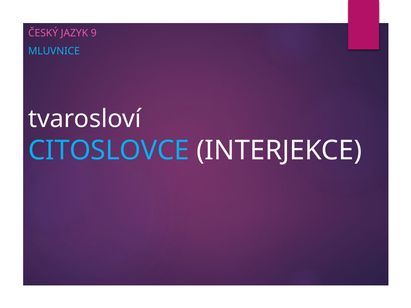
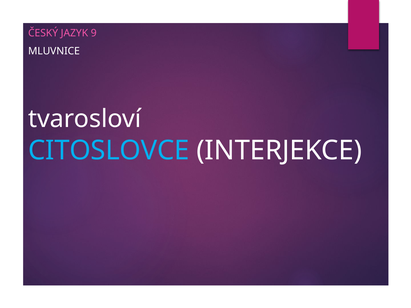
MLUVNICE colour: light blue -> white
